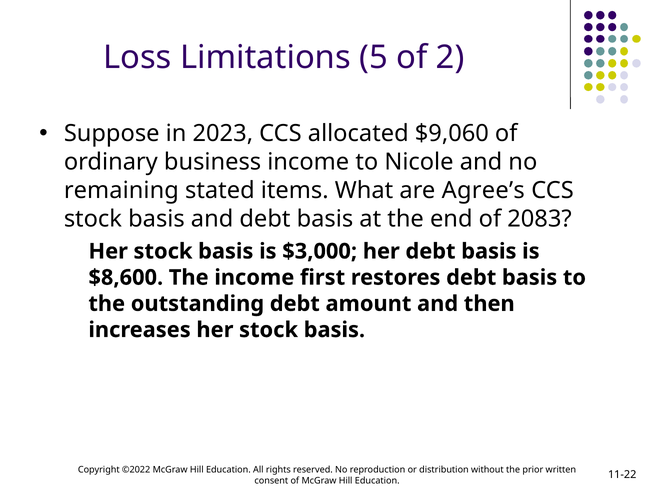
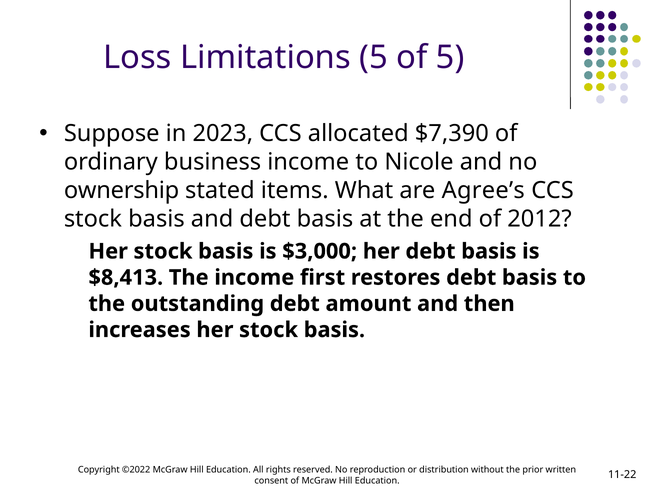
of 2: 2 -> 5
$9,060: $9,060 -> $7,390
remaining: remaining -> ownership
2083: 2083 -> 2012
$8,600: $8,600 -> $8,413
